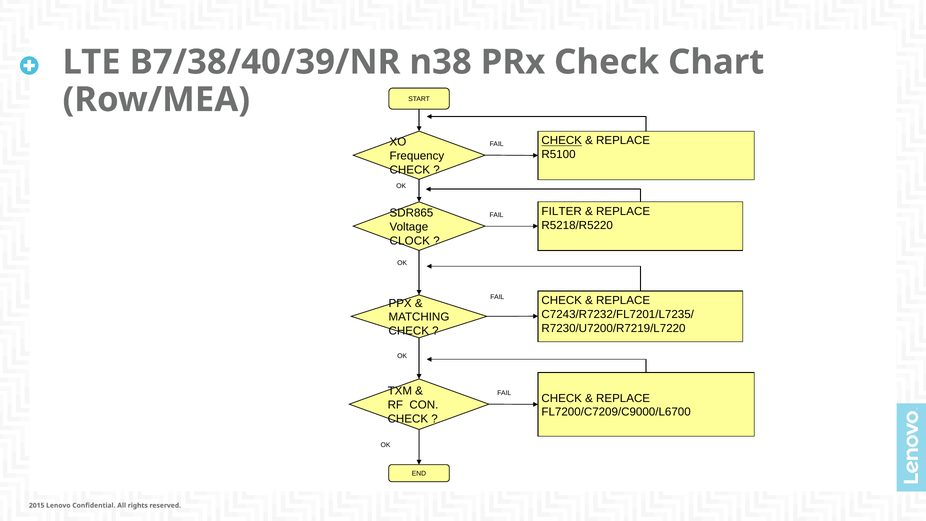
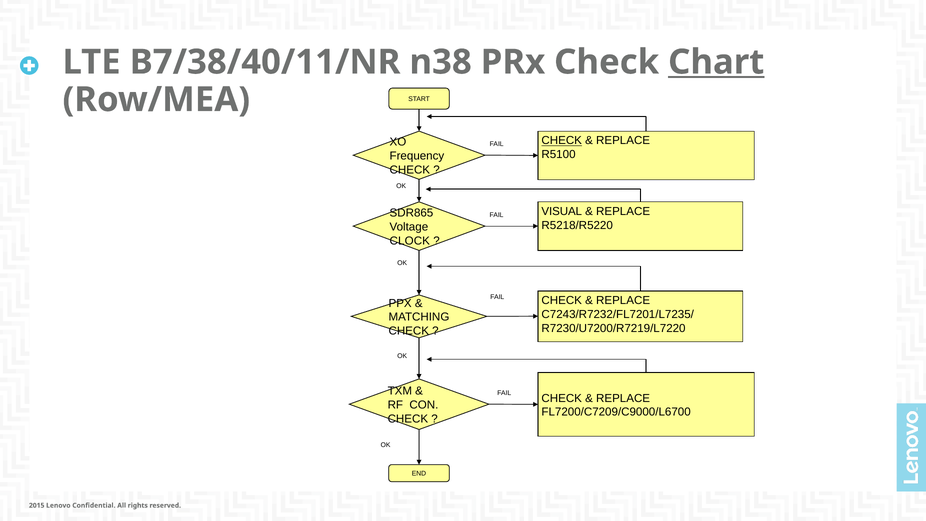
B7/38/40/39/NR: B7/38/40/39/NR -> B7/38/40/11/NR
Chart underline: none -> present
FILTER: FILTER -> VISUAL
